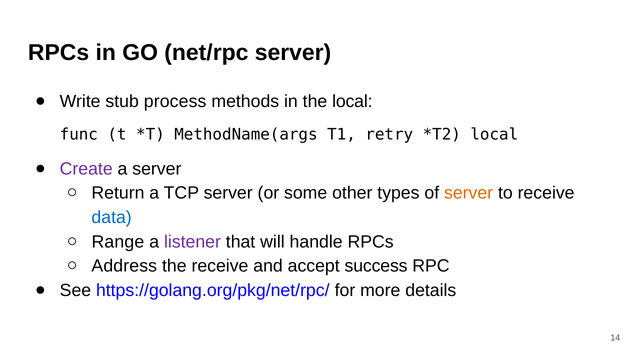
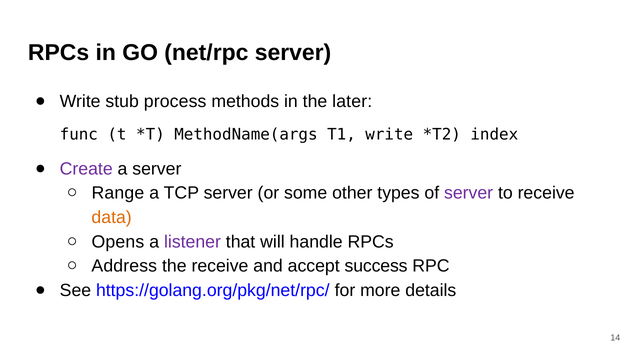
the local: local -> later
T1 retry: retry -> write
local at (494, 135): local -> index
Return: Return -> Range
server at (469, 193) colour: orange -> purple
data colour: blue -> orange
Range: Range -> Opens
